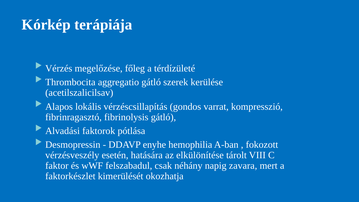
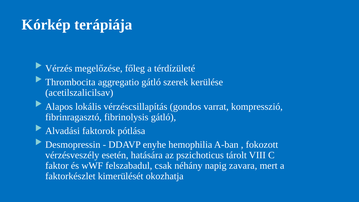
elkülönítése: elkülönítése -> pszichoticus
